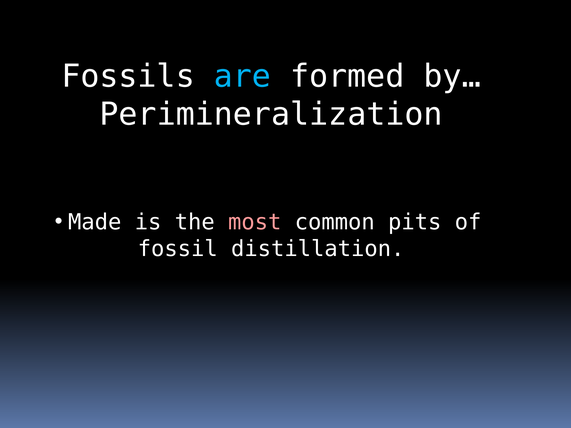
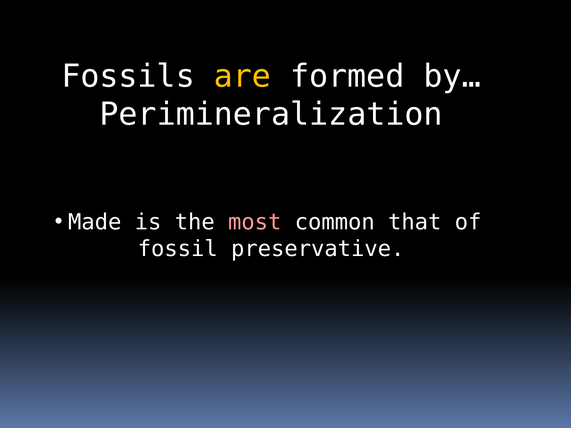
are colour: light blue -> yellow
pits: pits -> that
distillation: distillation -> preservative
